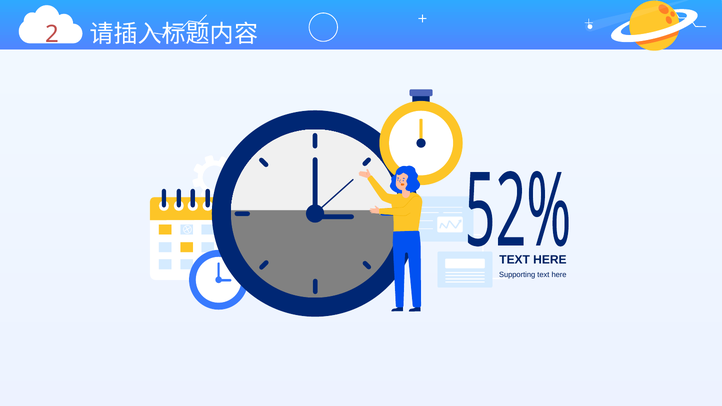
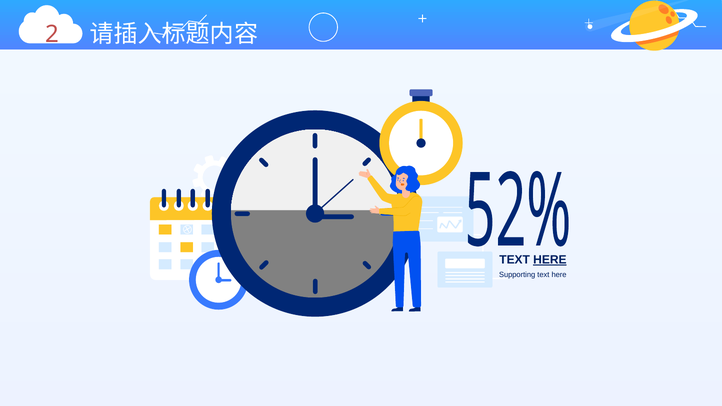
HERE at (550, 260) underline: none -> present
